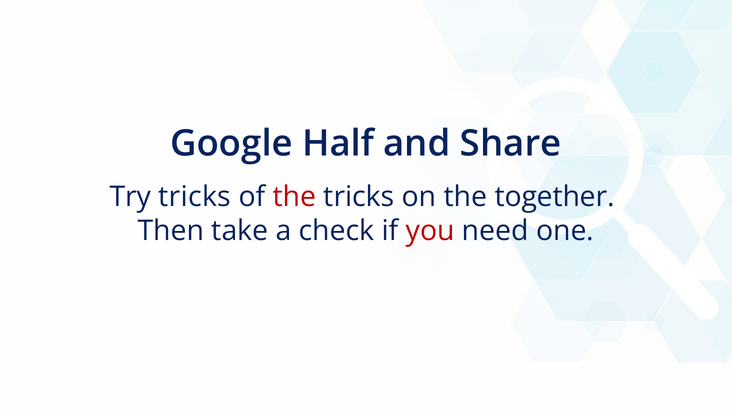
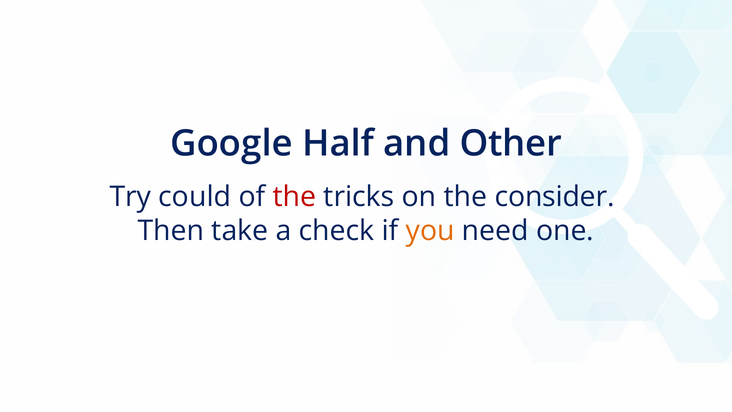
Share: Share -> Other
Try tricks: tricks -> could
together: together -> consider
you colour: red -> orange
